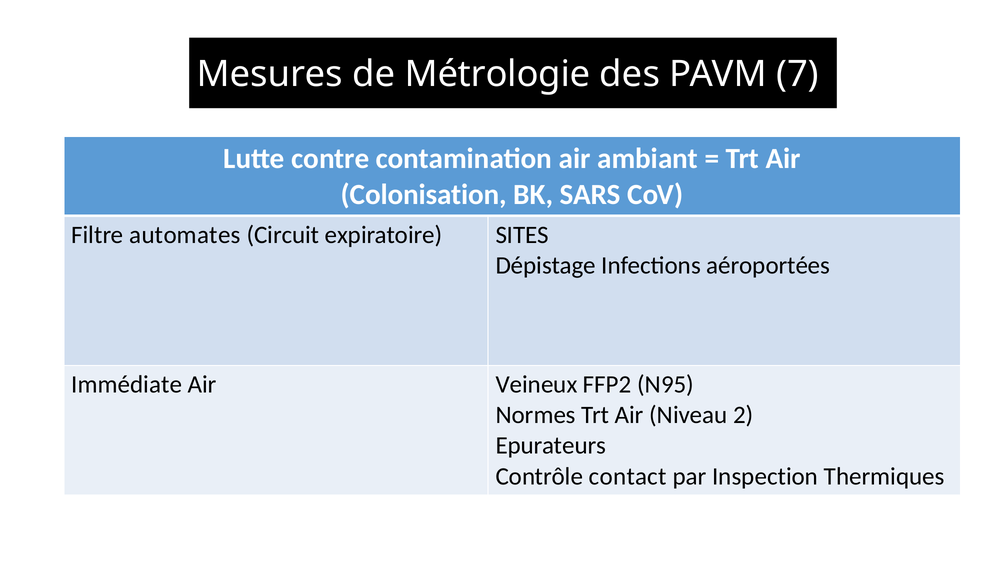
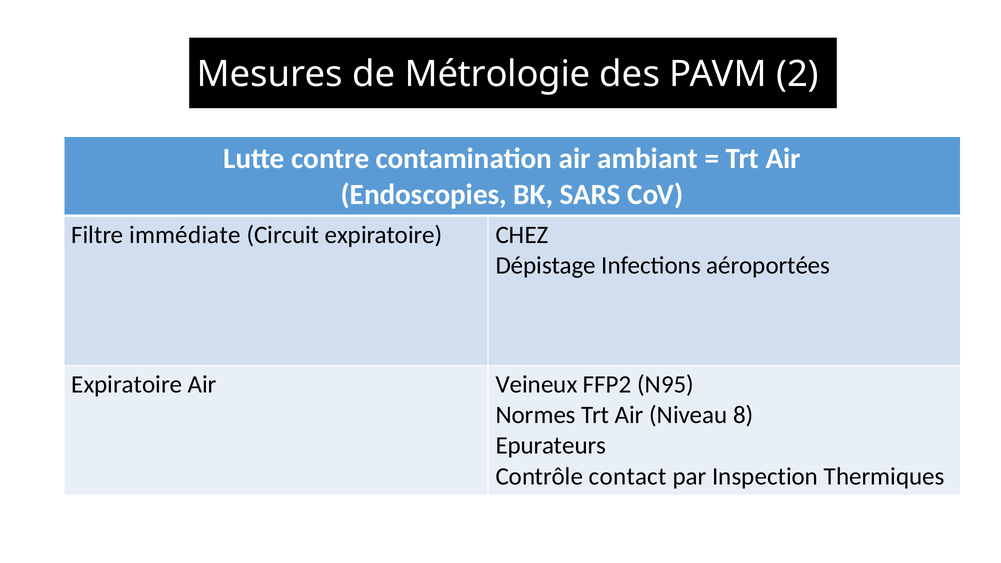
7: 7 -> 2
Colonisation: Colonisation -> Endoscopies
automates: automates -> immédiate
SITES: SITES -> CHEZ
Immédiate at (127, 385): Immédiate -> Expiratoire
2: 2 -> 8
